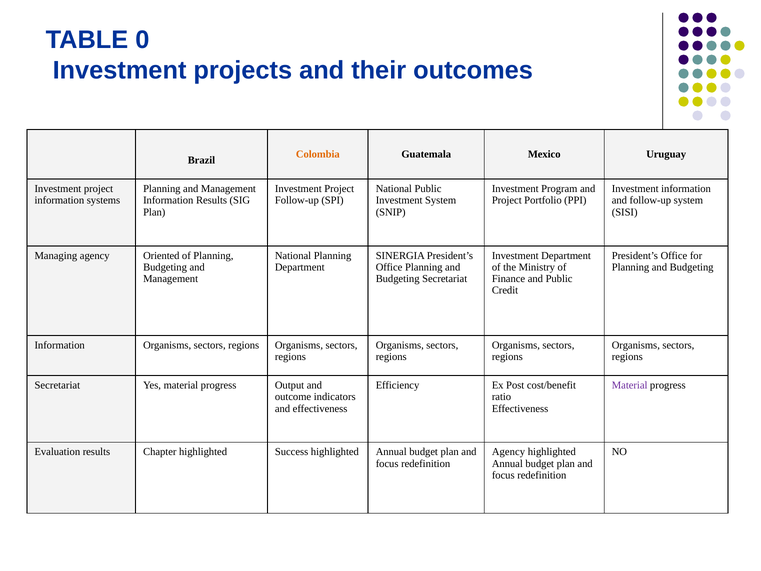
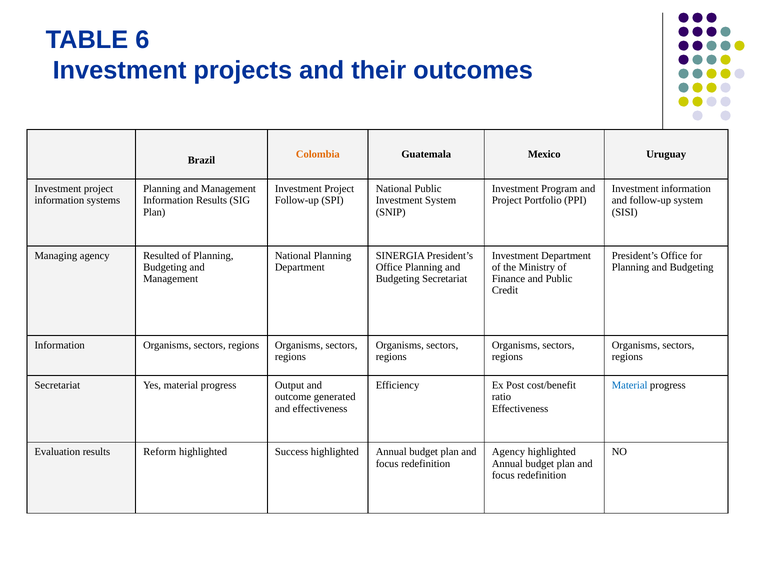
0: 0 -> 6
Oriented: Oriented -> Resulted
Material at (630, 385) colour: purple -> blue
indicators: indicators -> generated
Chapter: Chapter -> Reform
